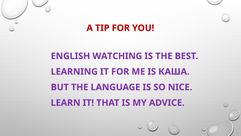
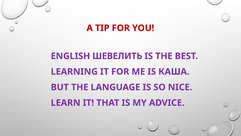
WATCHING: WATCHING -> ШЕВЕЛИТЬ
